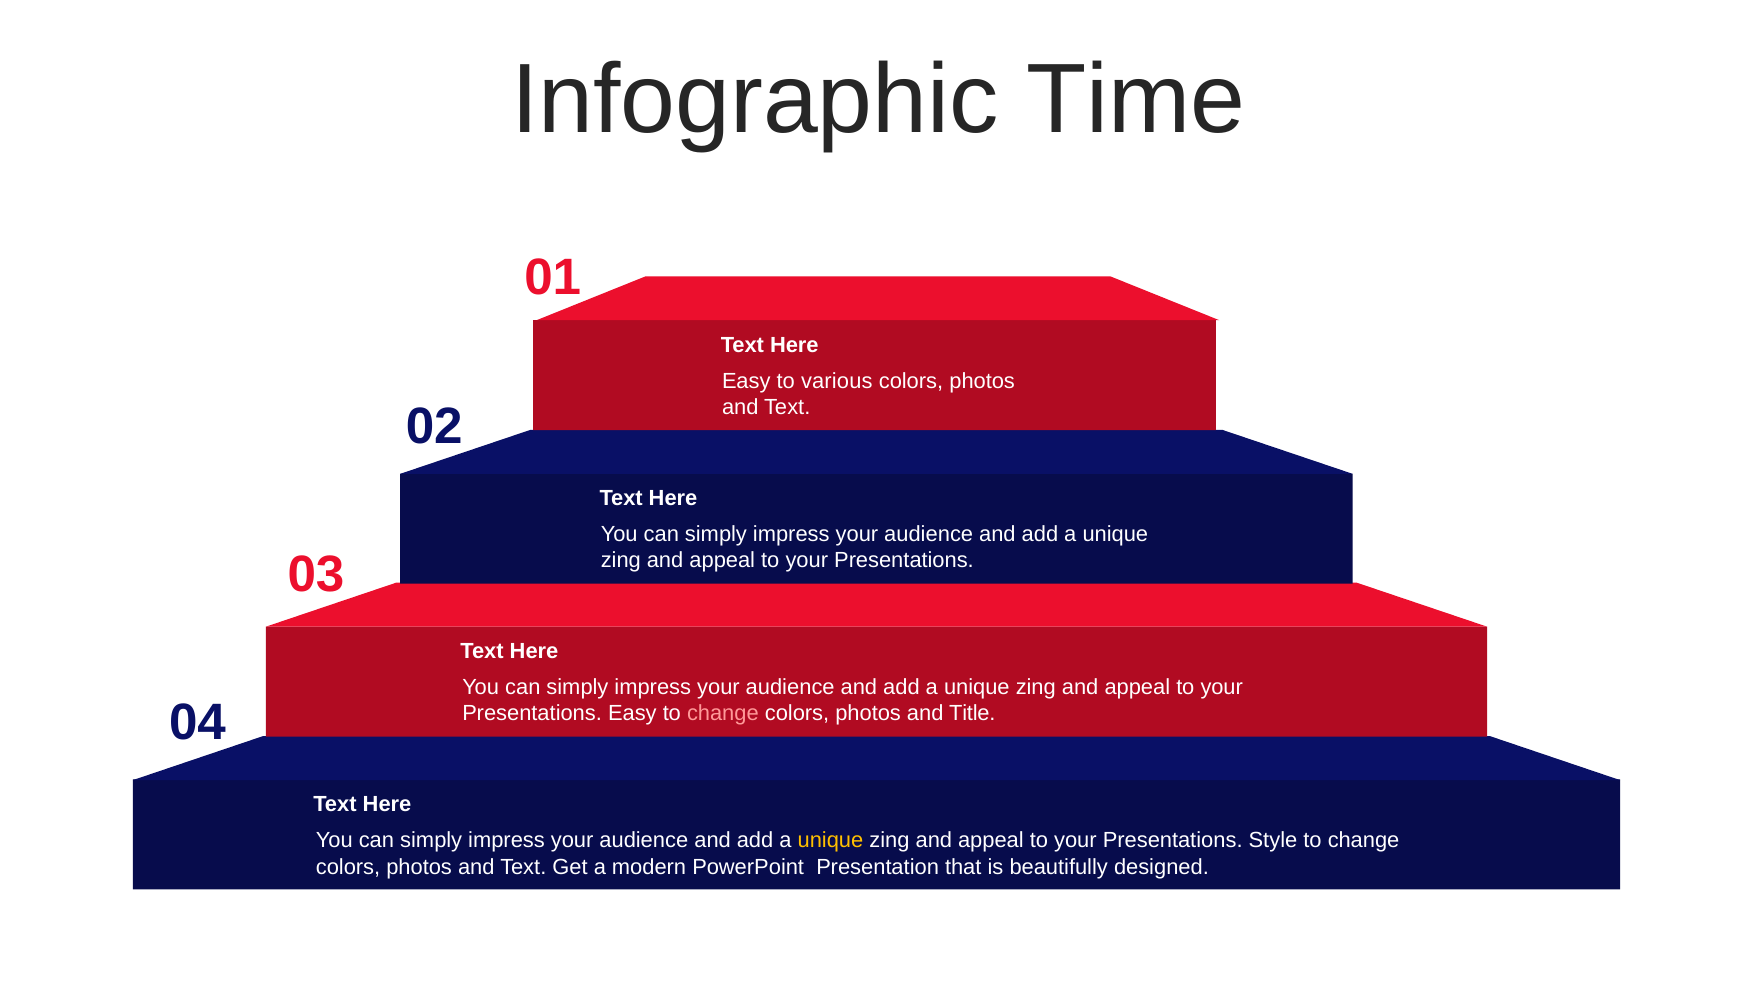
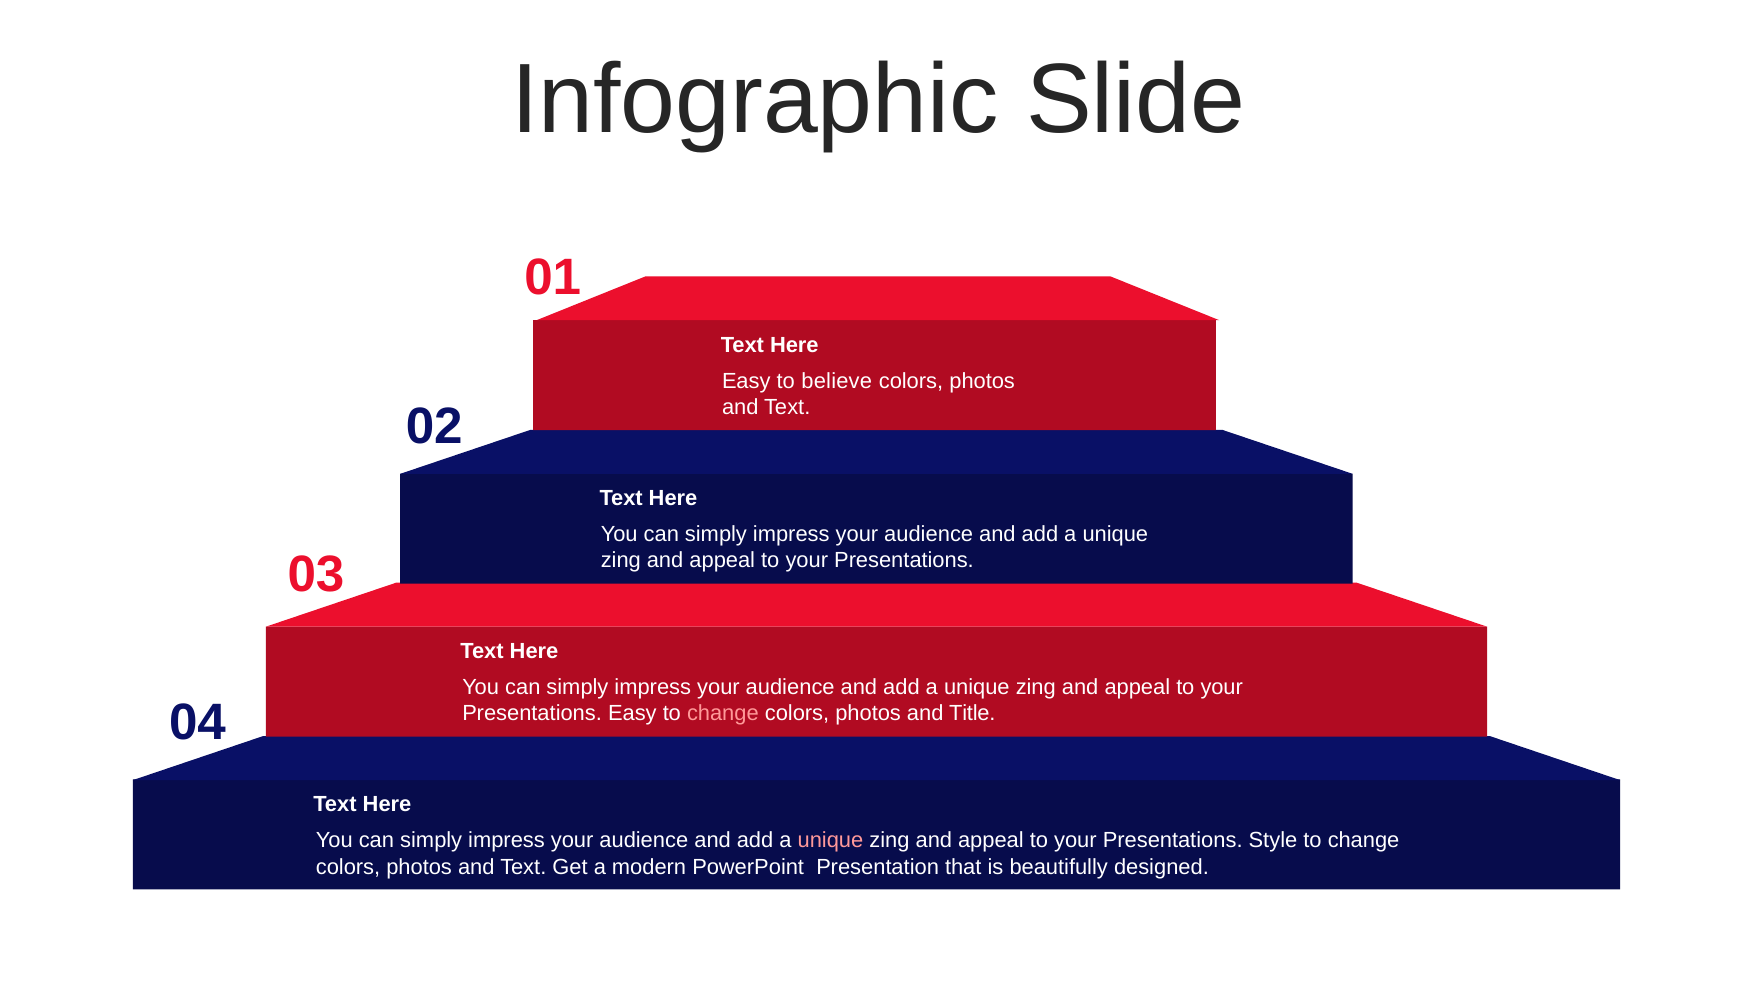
Time: Time -> Slide
various: various -> believe
unique at (830, 841) colour: yellow -> pink
